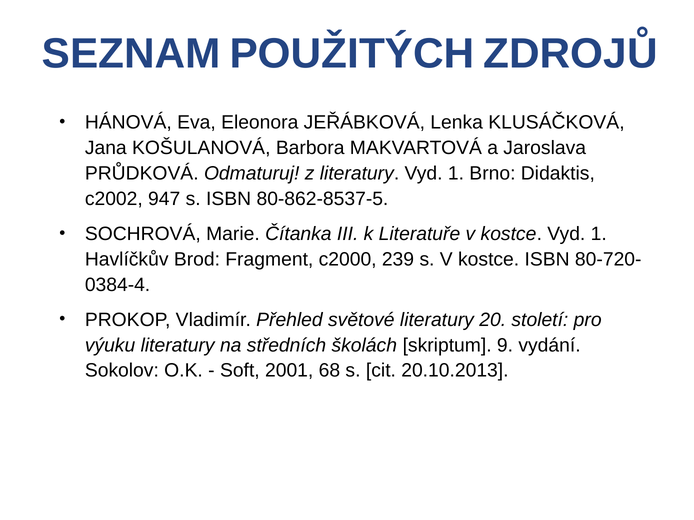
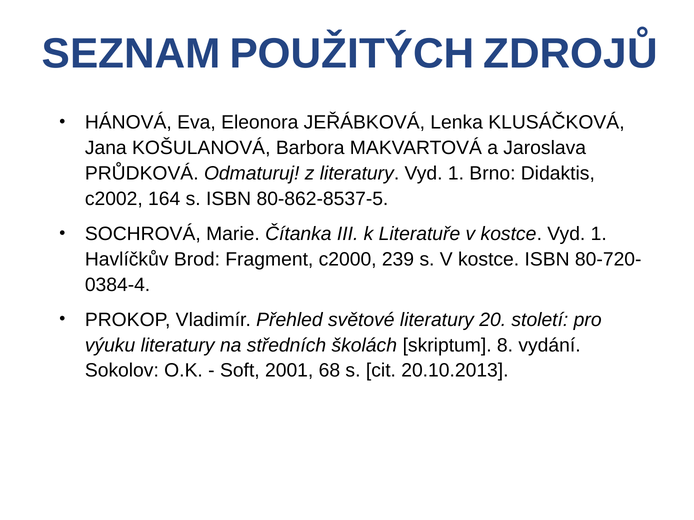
947: 947 -> 164
9: 9 -> 8
